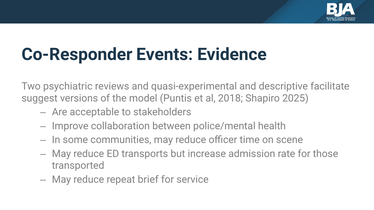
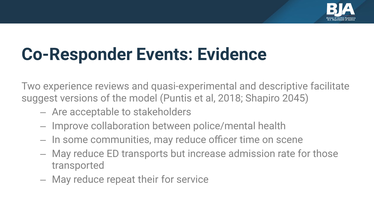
psychiatric: psychiatric -> experience
2025: 2025 -> 2045
brief: brief -> their
